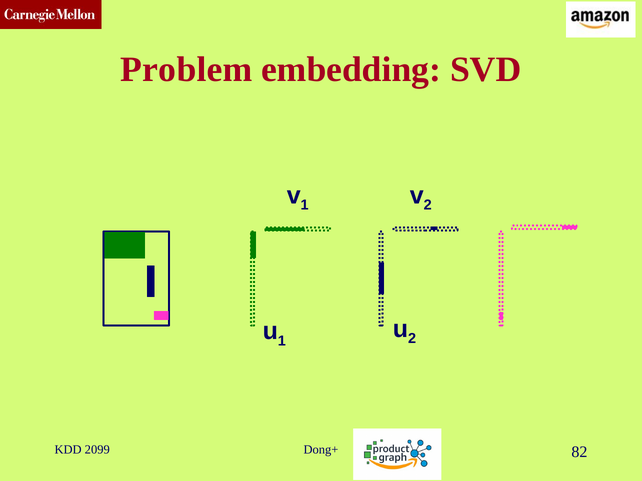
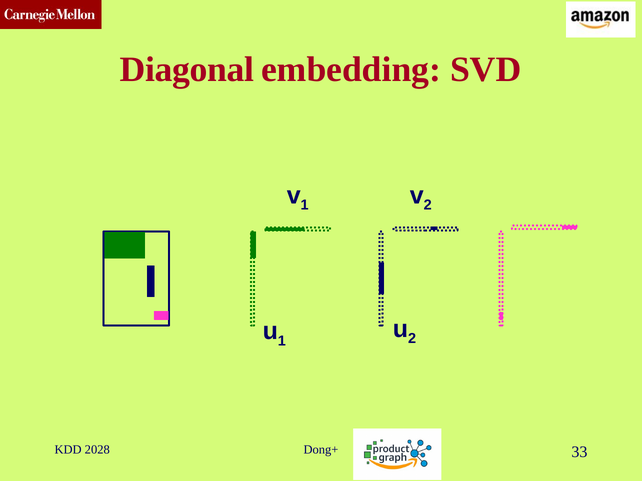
Problem: Problem -> Diagonal
2099: 2099 -> 2028
82: 82 -> 33
